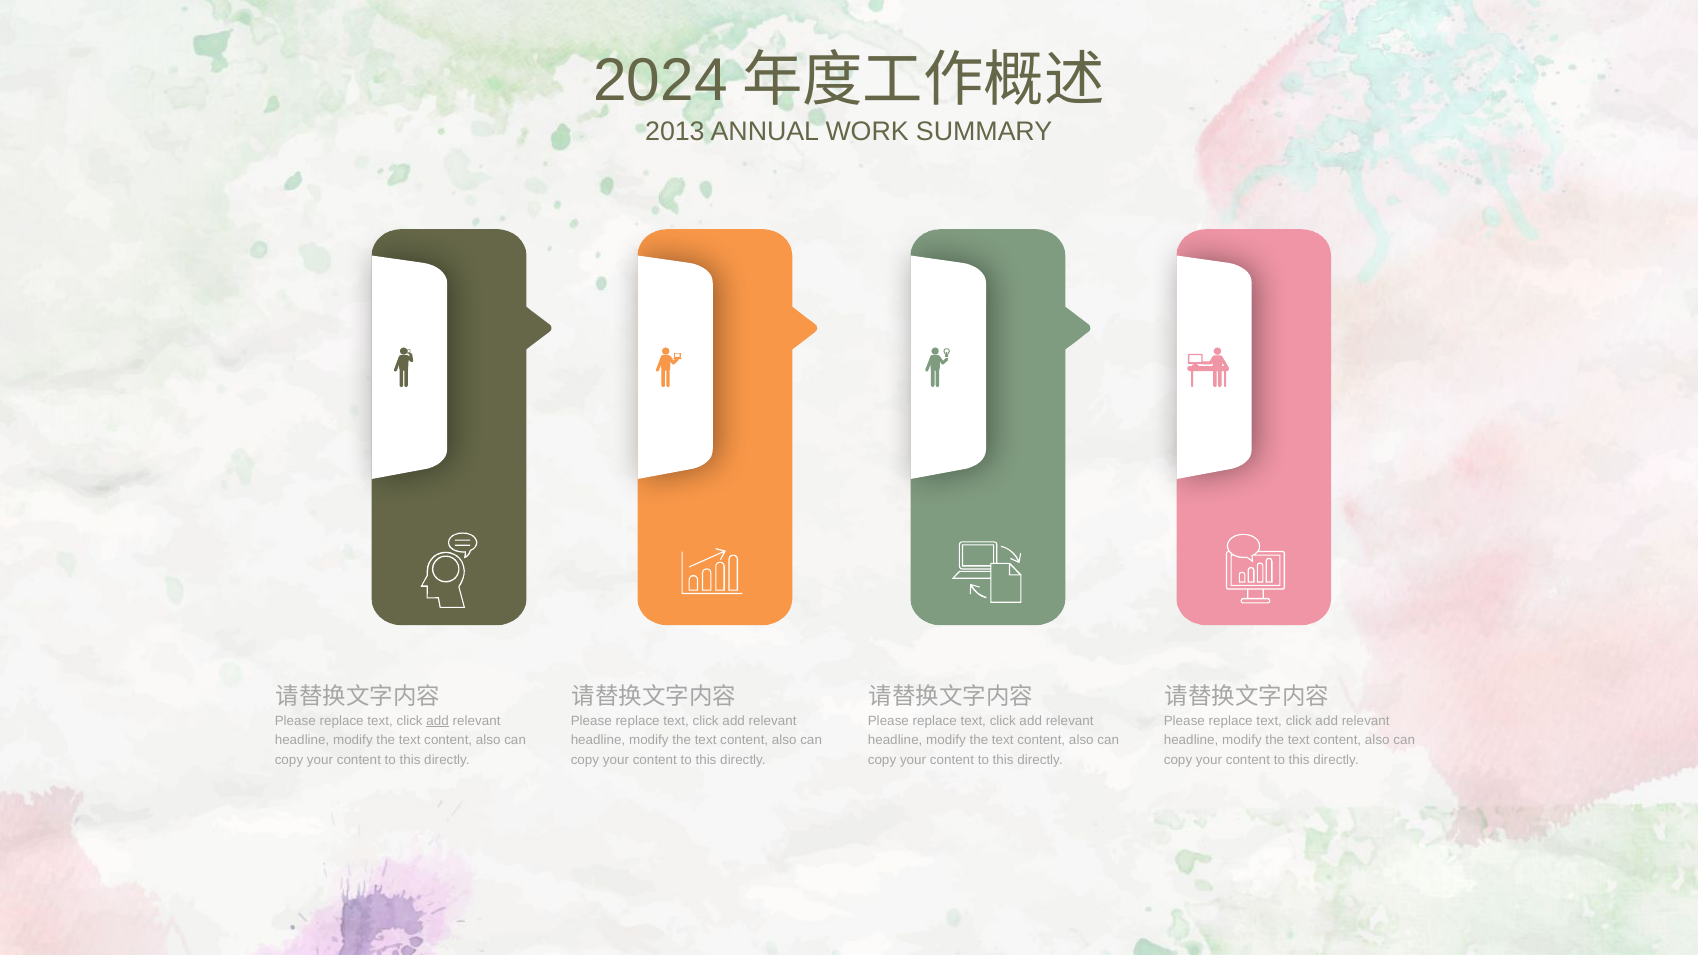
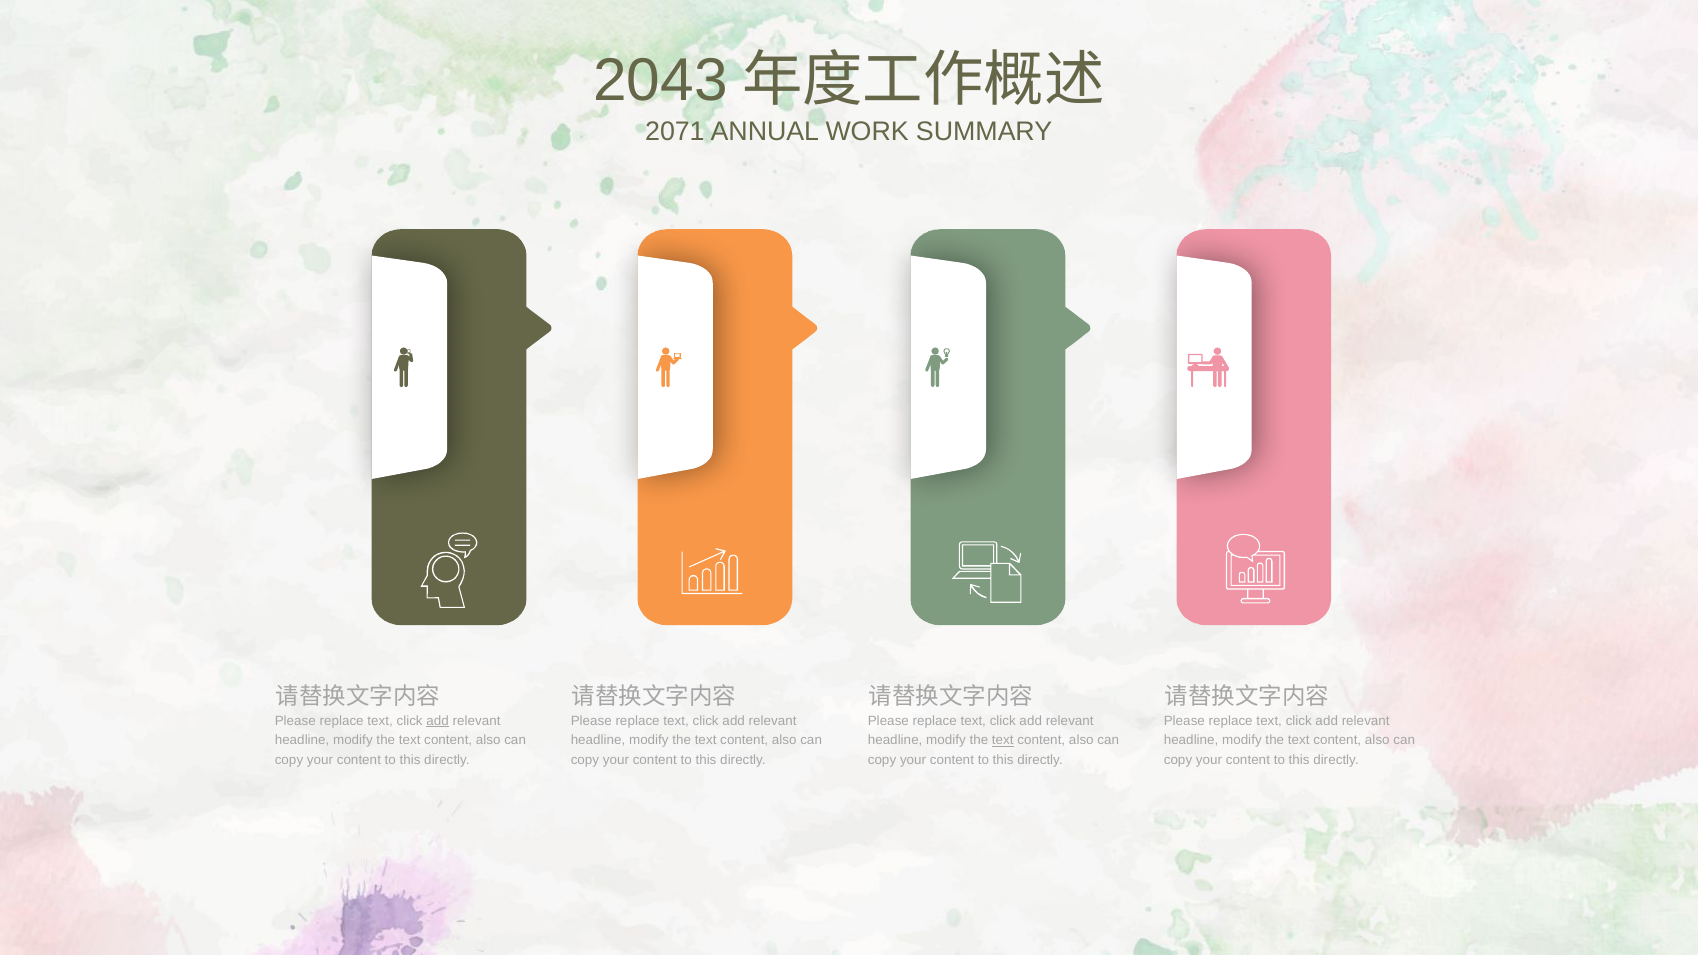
2024: 2024 -> 2043
2013: 2013 -> 2071
text at (1003, 740) underline: none -> present
